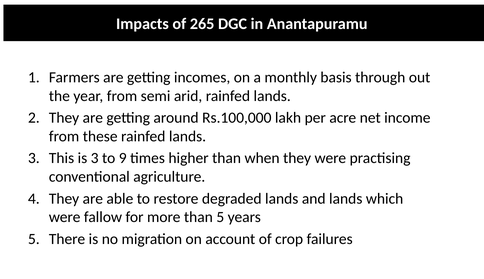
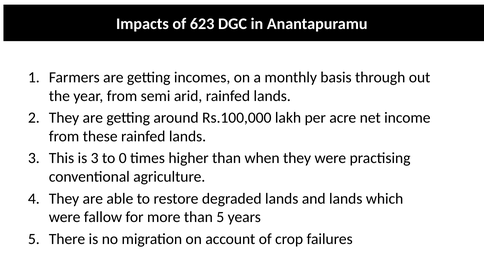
265: 265 -> 623
9: 9 -> 0
